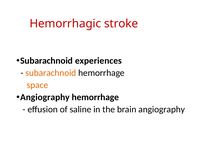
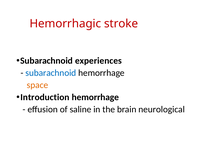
subarachnoid at (51, 73) colour: orange -> blue
Angiography at (45, 97): Angiography -> Introduction
brain angiography: angiography -> neurological
